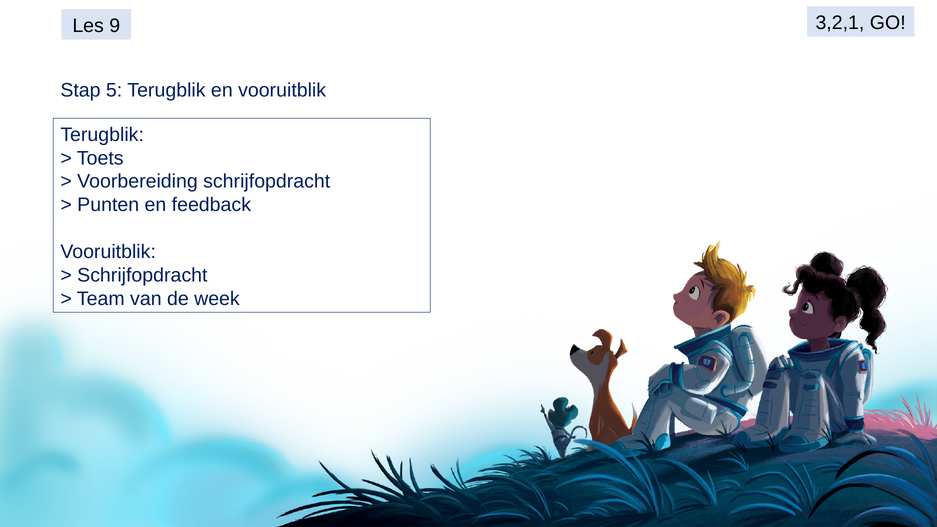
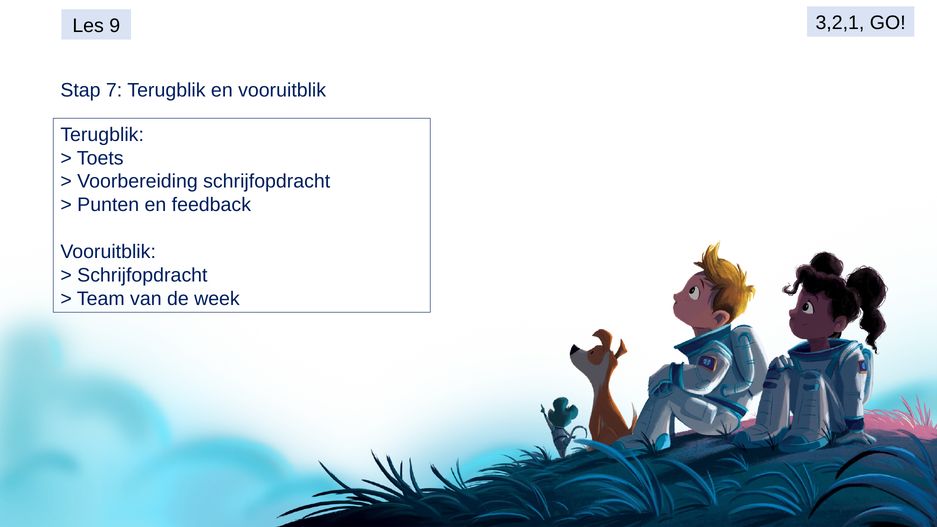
5: 5 -> 7
